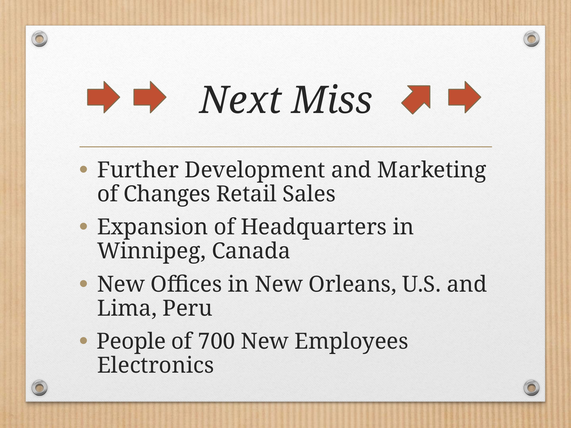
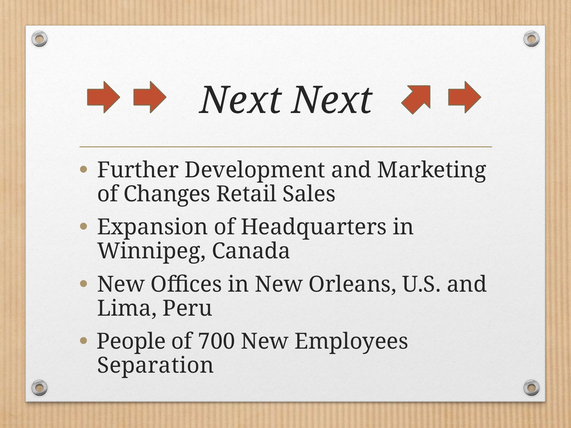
Next Miss: Miss -> Next
Electronics: Electronics -> Separation
